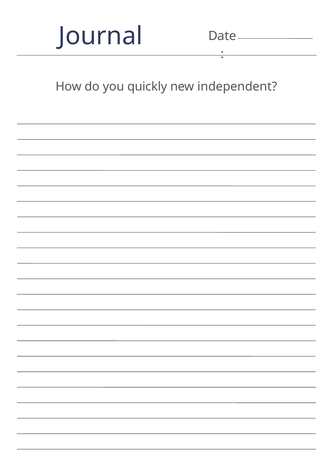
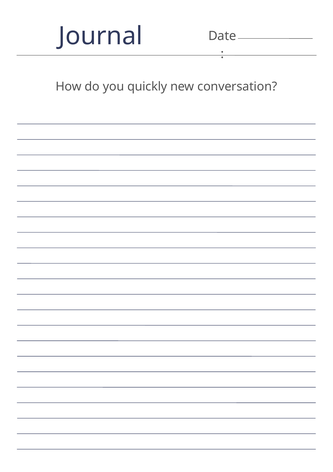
independent: independent -> conversation
